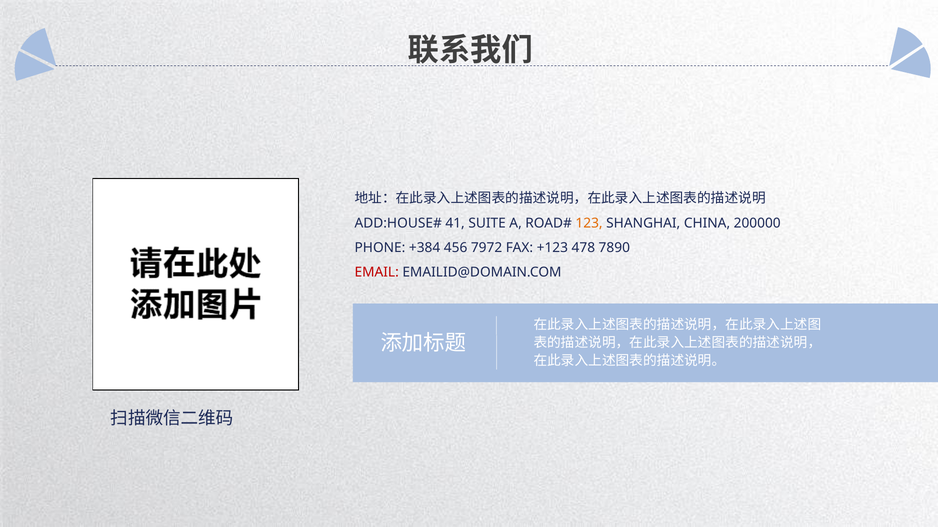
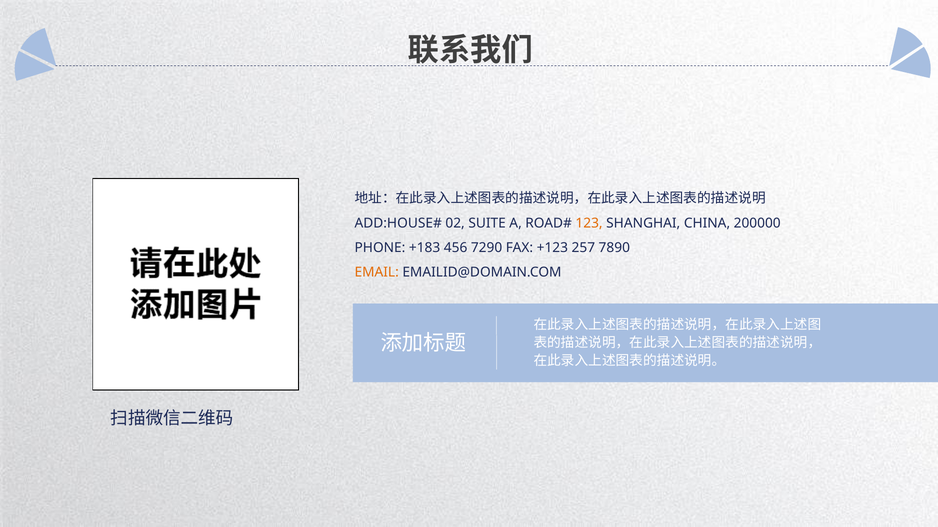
41: 41 -> 02
+384: +384 -> +183
7972: 7972 -> 7290
478: 478 -> 257
EMAIL colour: red -> orange
